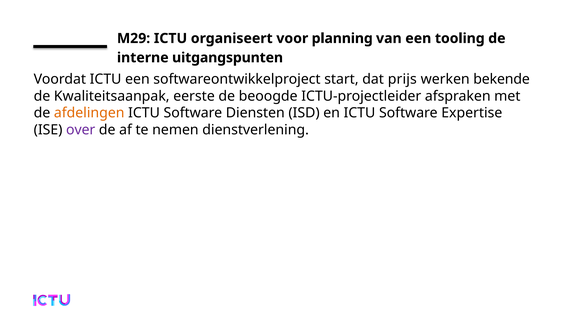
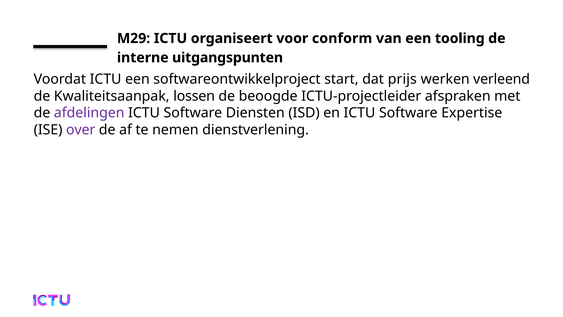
planning: planning -> conform
bekende: bekende -> verleend
eerste: eerste -> lossen
afdelingen colour: orange -> purple
